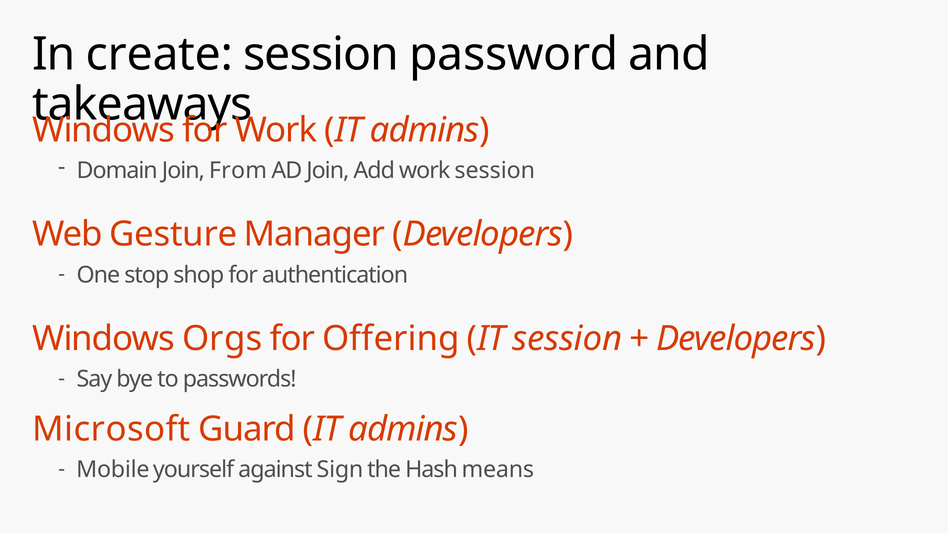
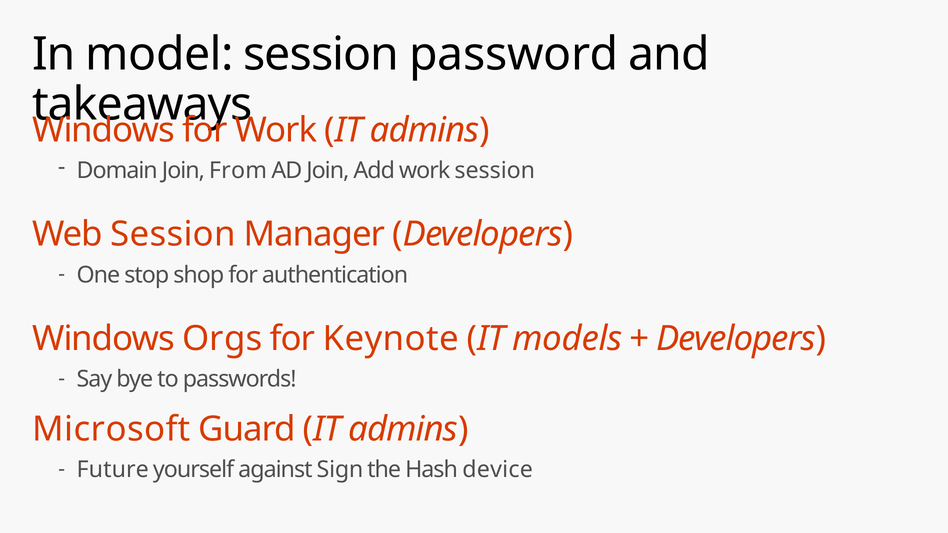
create: create -> model
Web Gesture: Gesture -> Session
Offering: Offering -> Keynote
IT session: session -> models
Mobile: Mobile -> Future
means: means -> device
